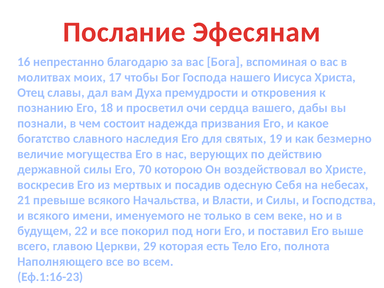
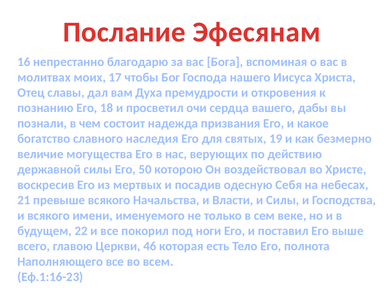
70: 70 -> 50
29: 29 -> 46
